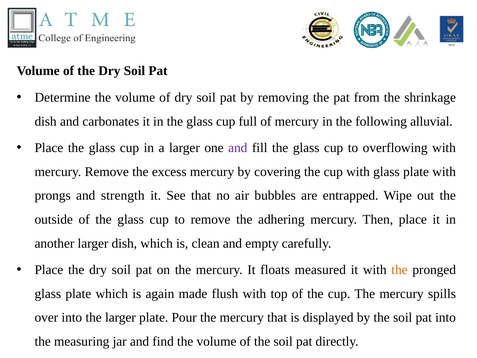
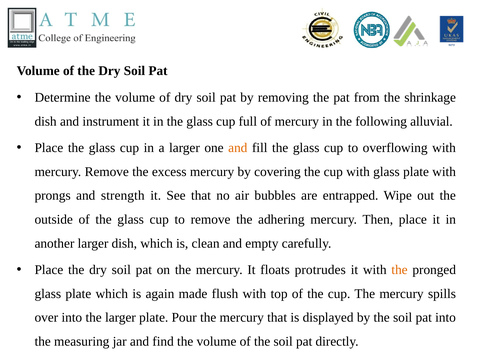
carbonates: carbonates -> instrument
and at (238, 148) colour: purple -> orange
measured: measured -> protrudes
